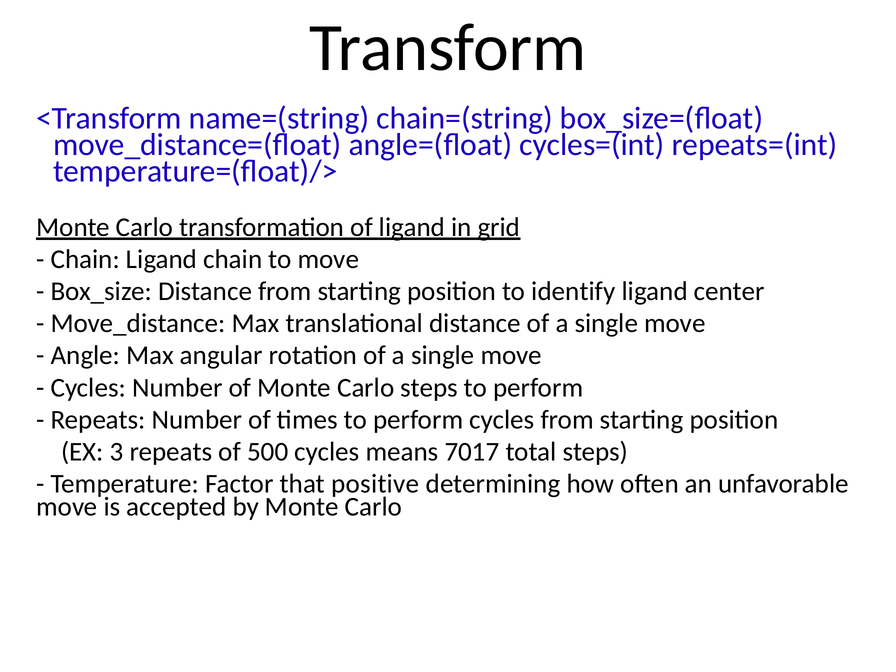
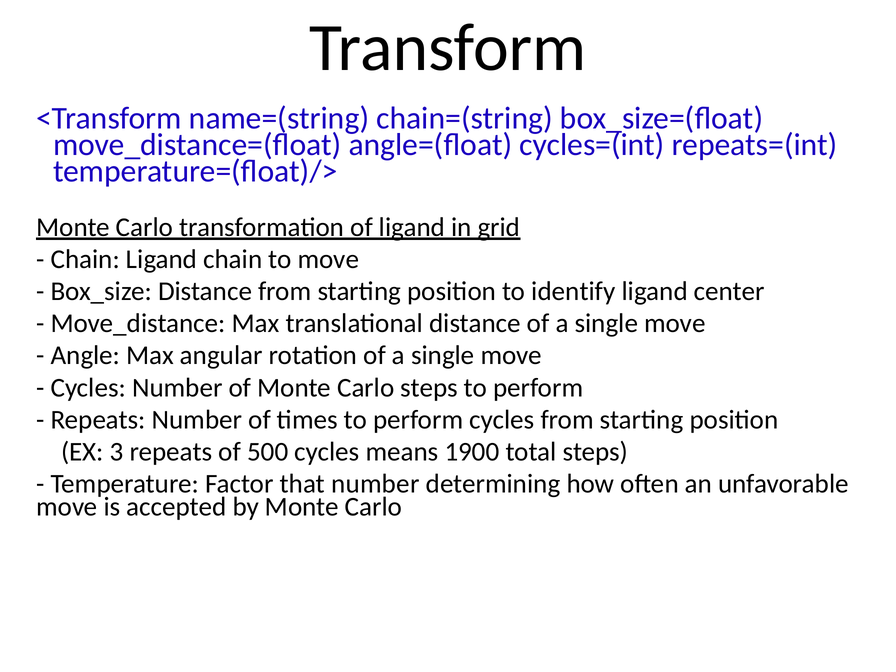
7017: 7017 -> 1900
that positive: positive -> number
